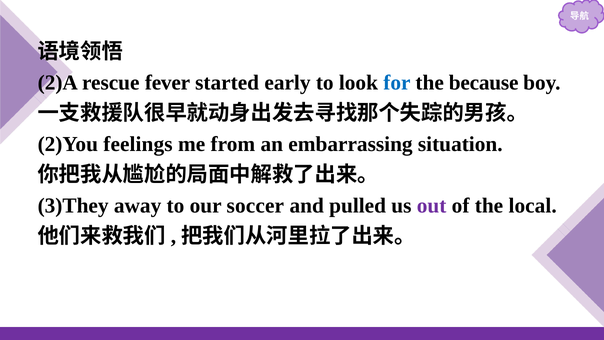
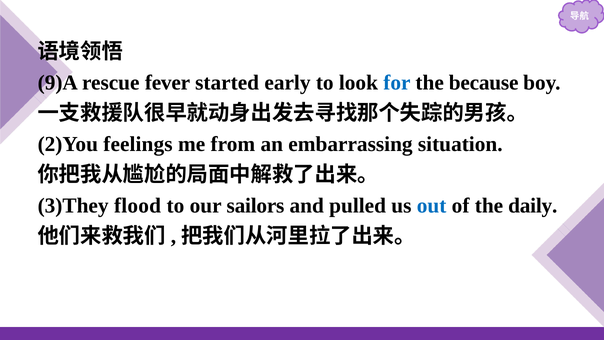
2)A: 2)A -> 9)A
away: away -> flood
soccer: soccer -> sailors
out colour: purple -> blue
local: local -> daily
